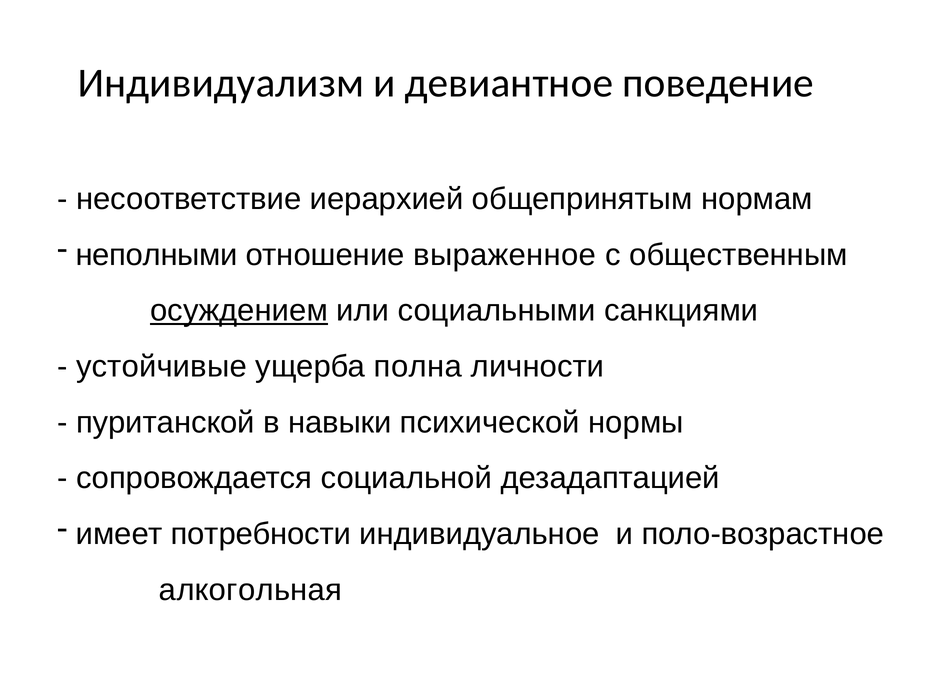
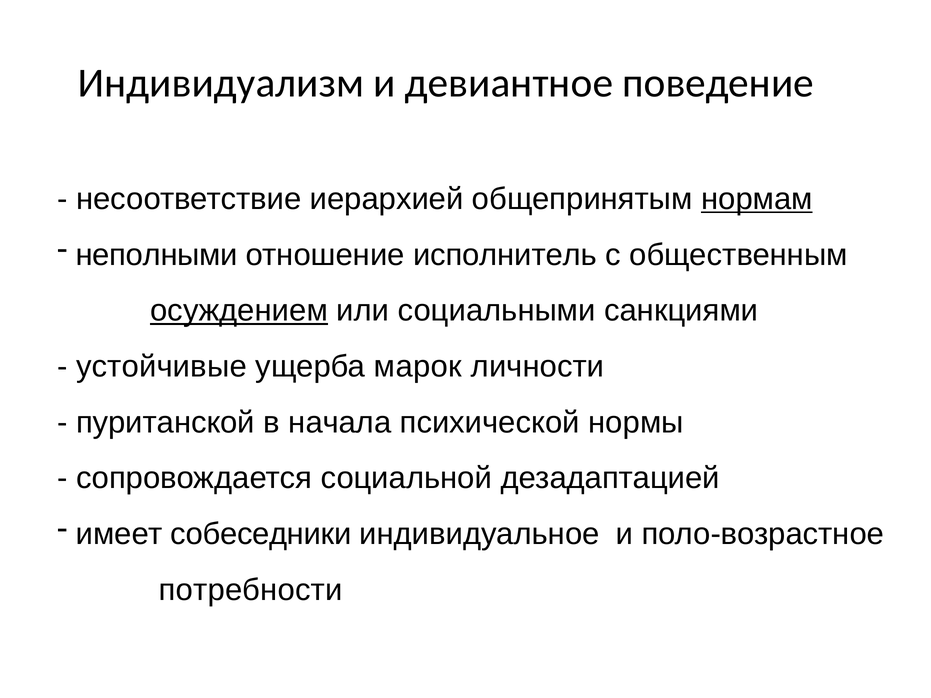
нормам underline: none -> present
выраженное: выраженное -> исполнитель
полна: полна -> марок
навыки: навыки -> начала
потребности: потребности -> собеседники
алкогольная: алкогольная -> потребности
